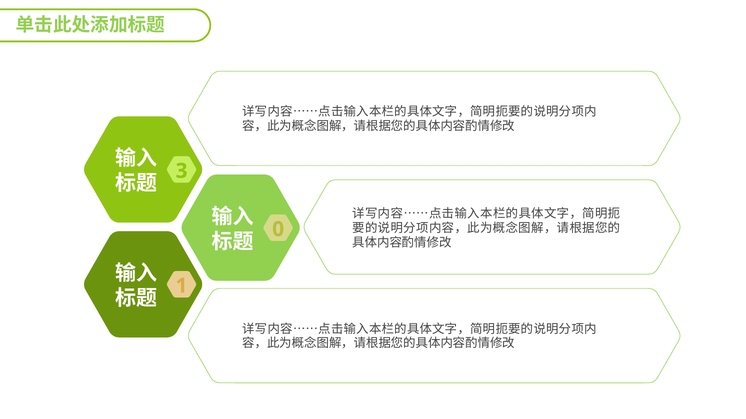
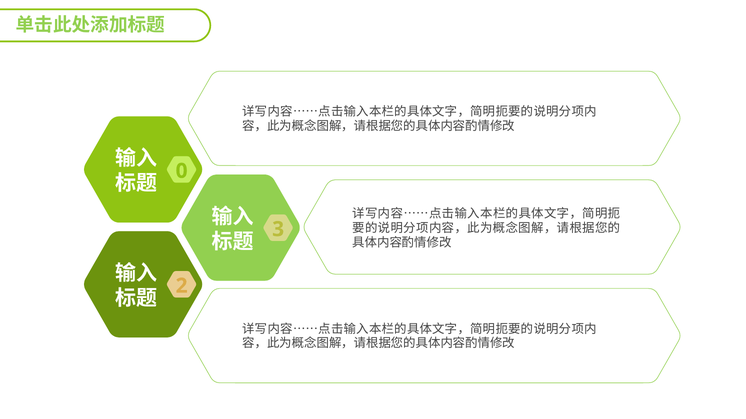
3: 3 -> 0
0: 0 -> 3
1: 1 -> 2
